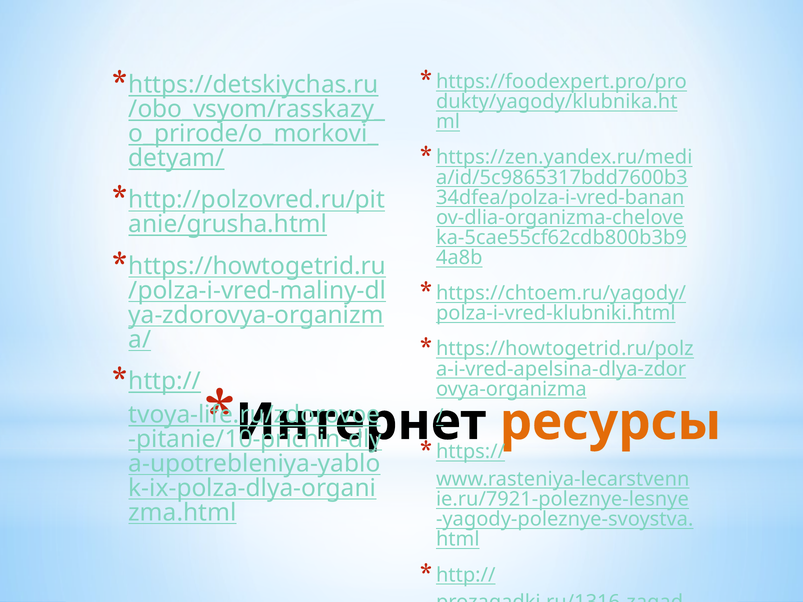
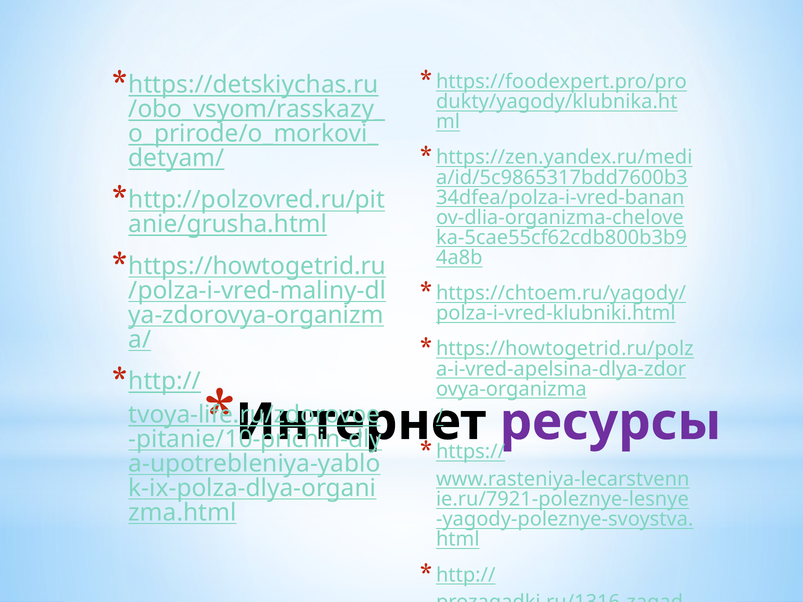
ресурсы colour: orange -> purple
